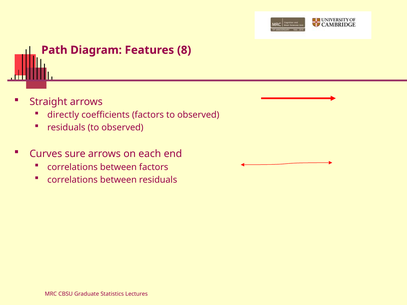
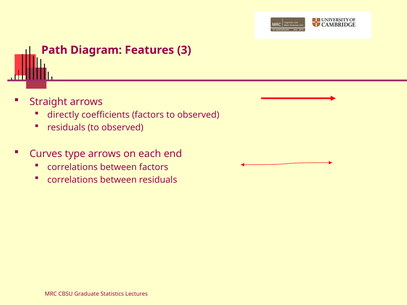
8: 8 -> 3
sure: sure -> type
